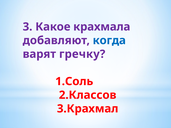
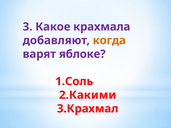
когда colour: blue -> orange
гречку: гречку -> яблоке
2.Классов: 2.Классов -> 2.Какими
